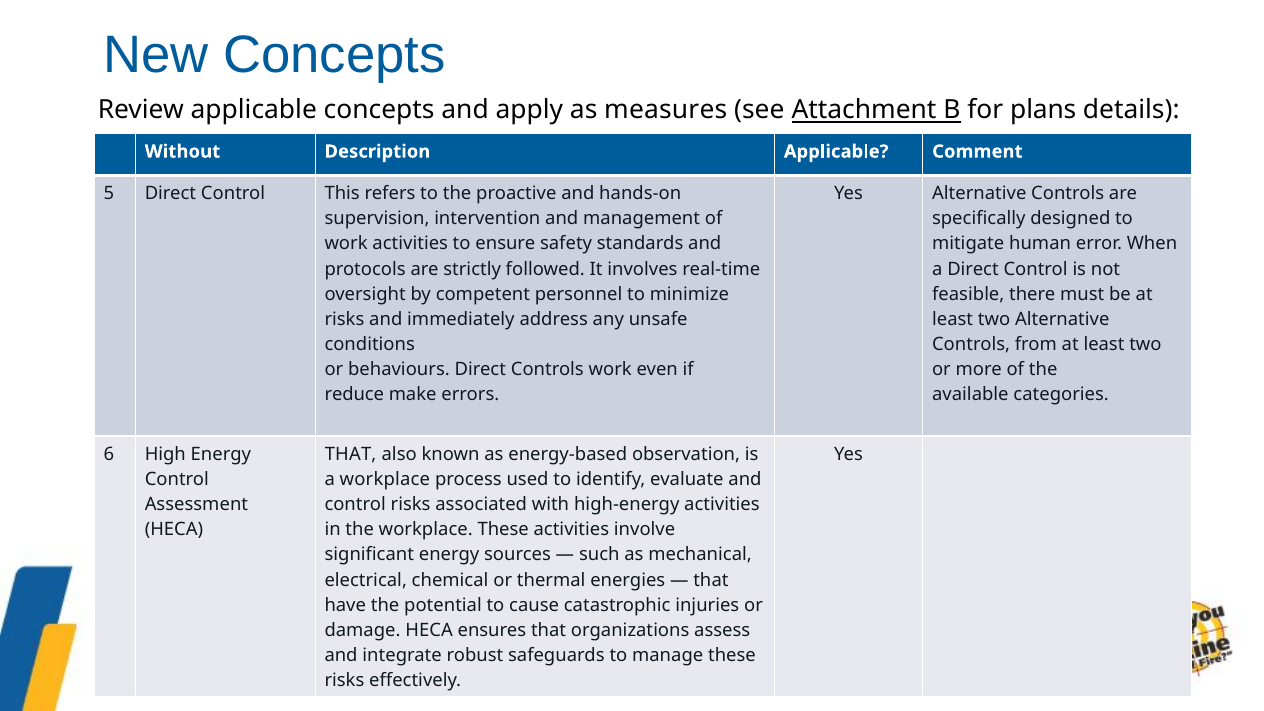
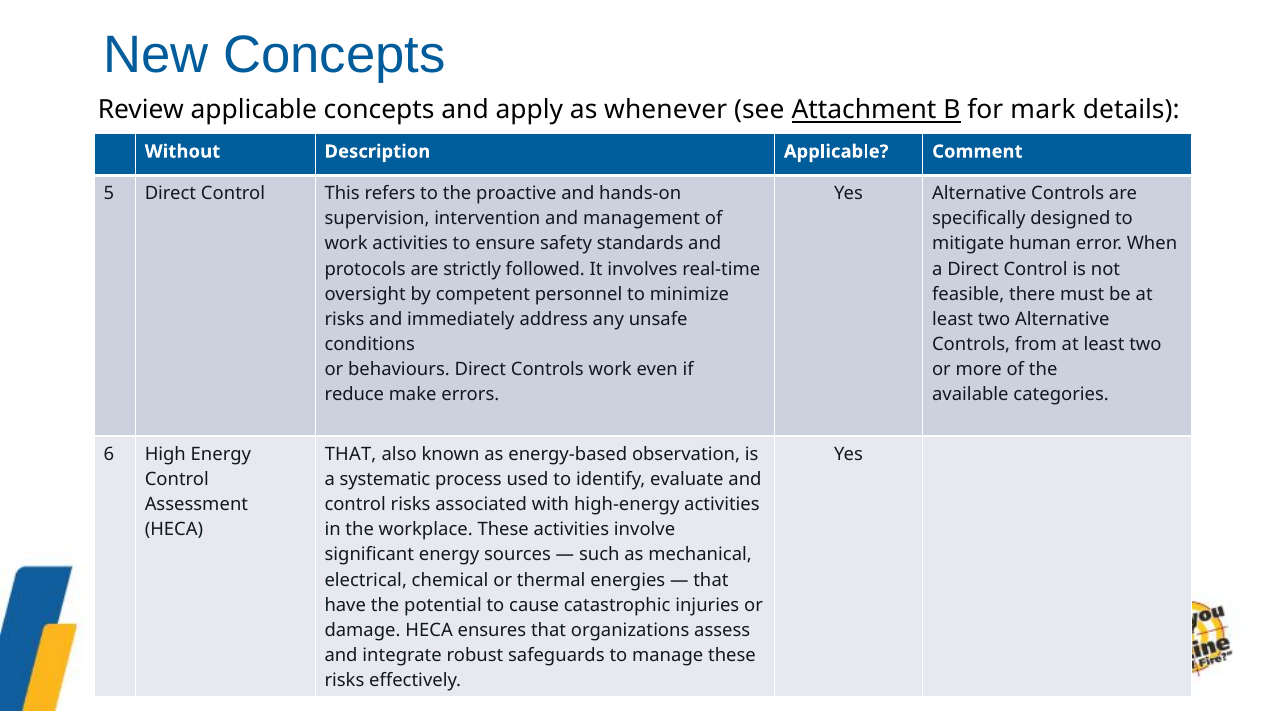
measures: measures -> whenever
plans: plans -> mark
a workplace: workplace -> systematic
